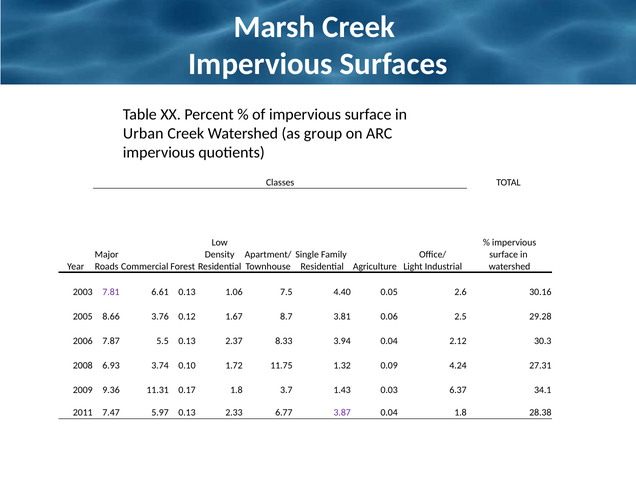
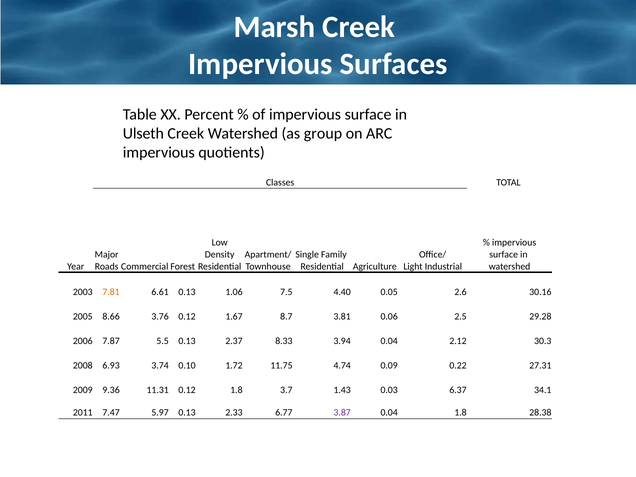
Urban: Urban -> Ulseth
7.81 colour: purple -> orange
1.32: 1.32 -> 4.74
4.24: 4.24 -> 0.22
11.31 0.17: 0.17 -> 0.12
